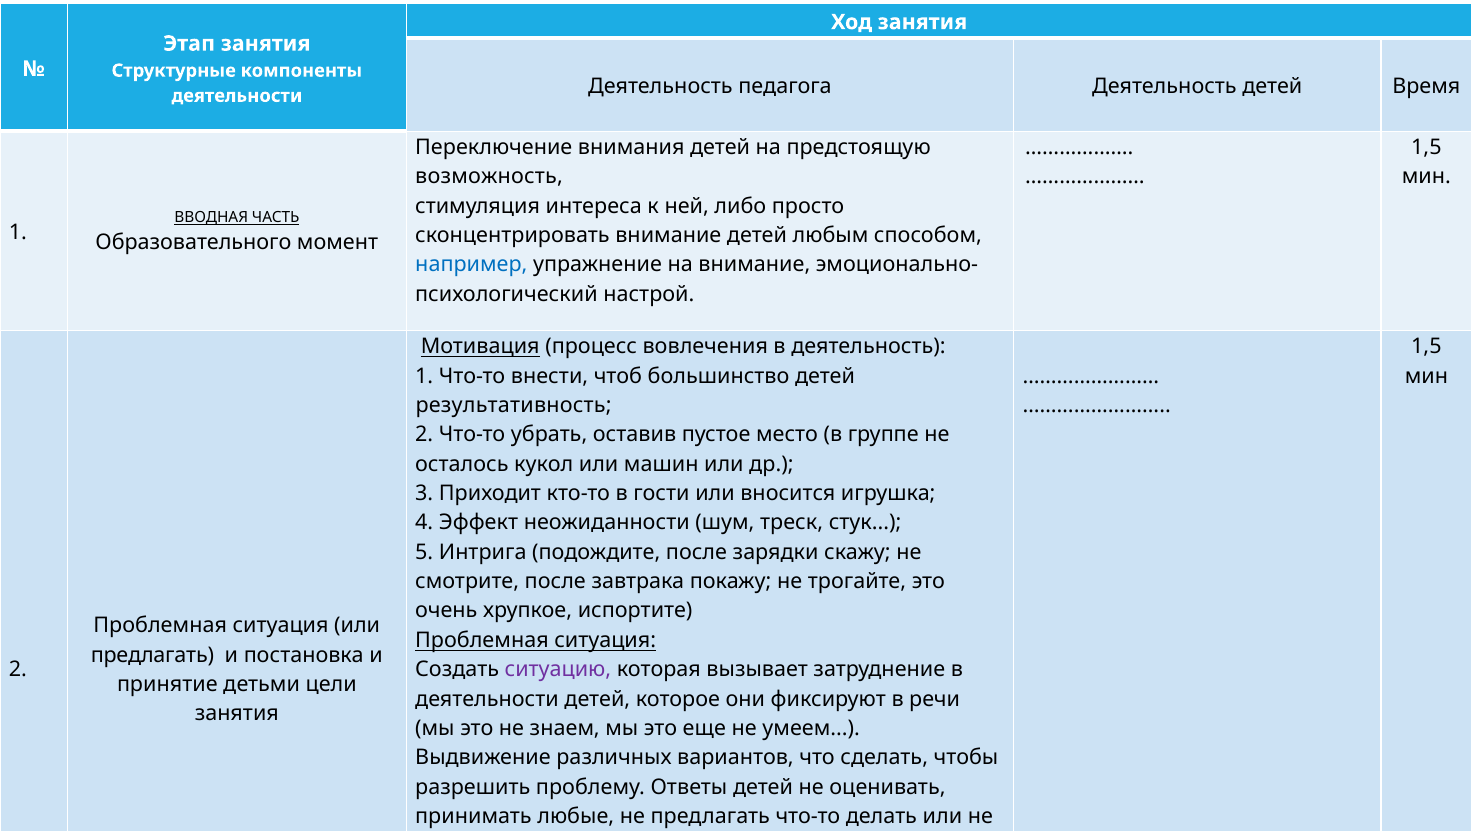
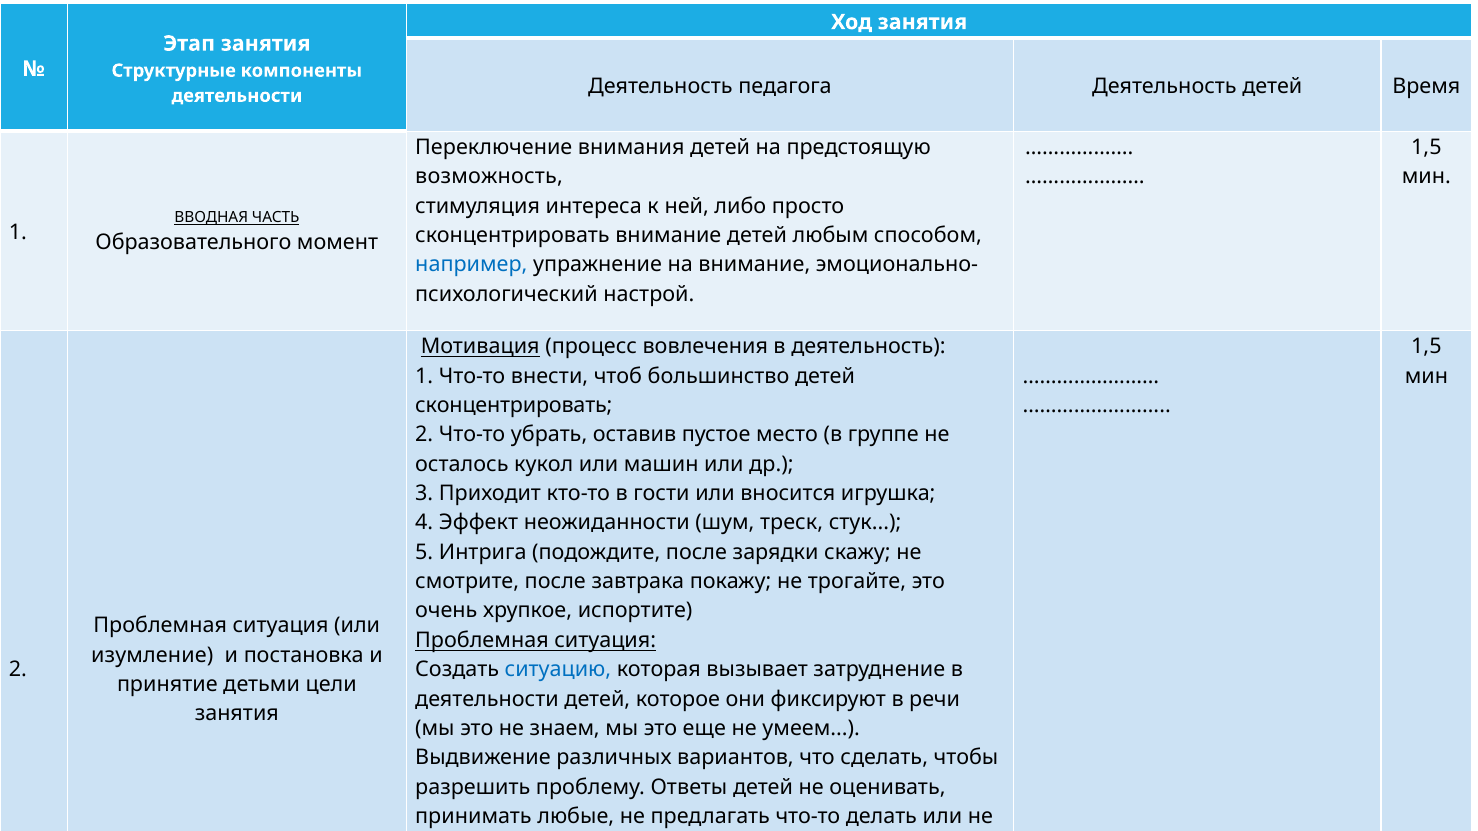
результативность at (514, 406): результативность -> сконцентрировать
предлагать at (152, 655): предлагать -> изумление
ситуацию colour: purple -> blue
